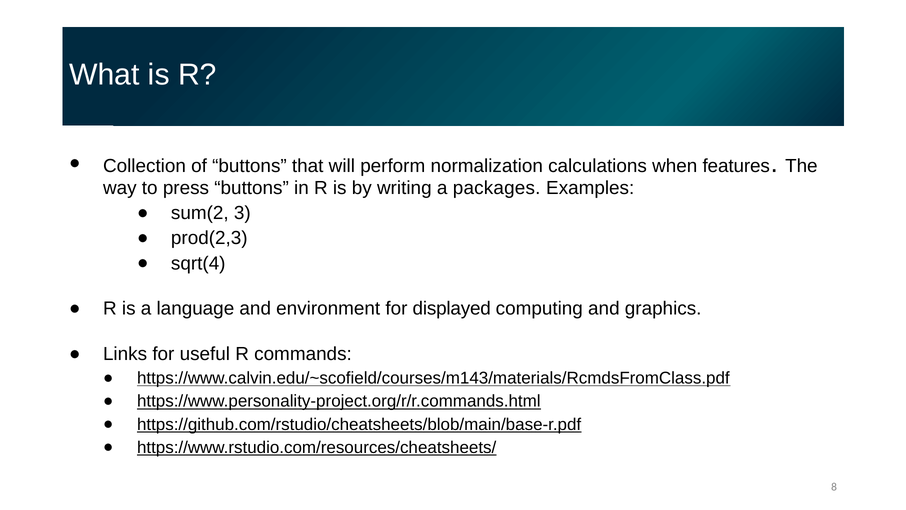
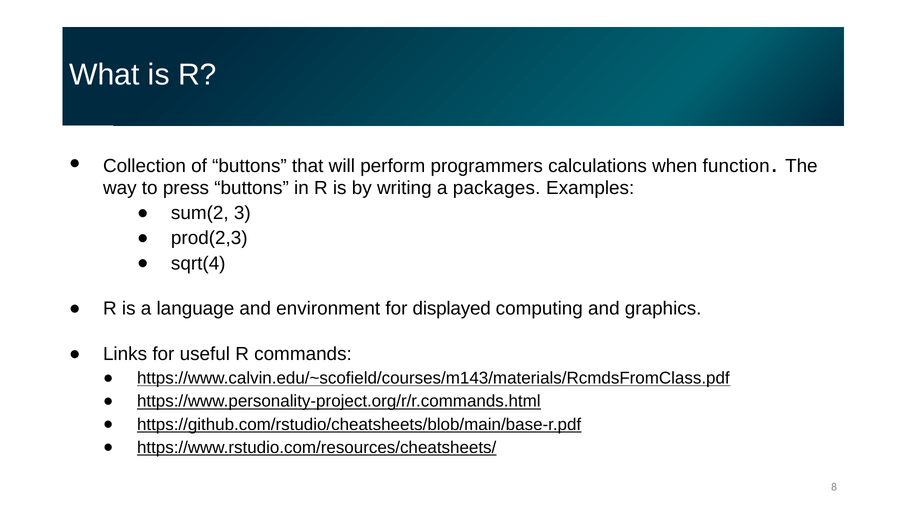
normalization: normalization -> programmers
features: features -> function
